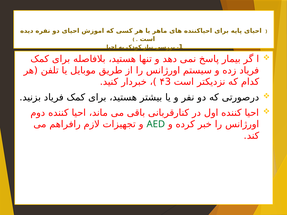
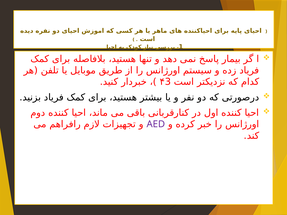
AED colour: green -> purple
